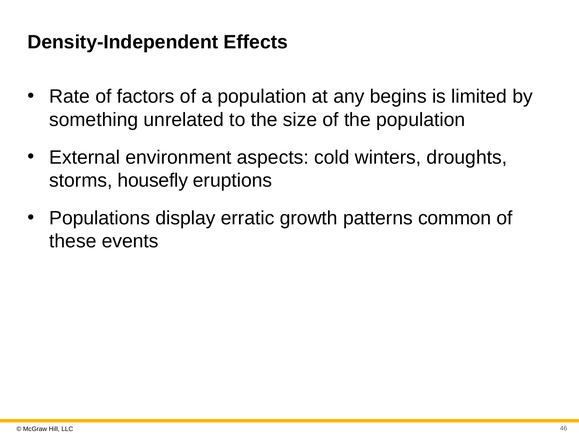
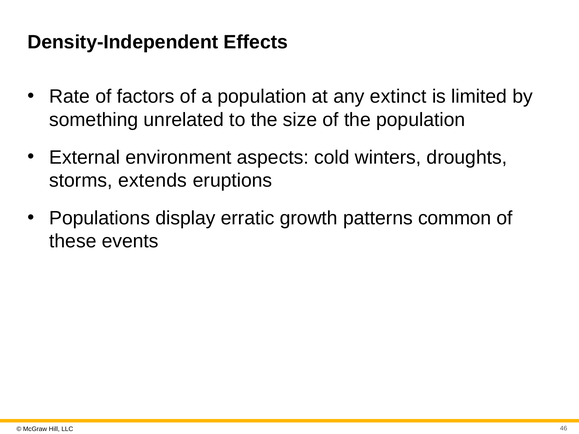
begins: begins -> extinct
housefly: housefly -> extends
